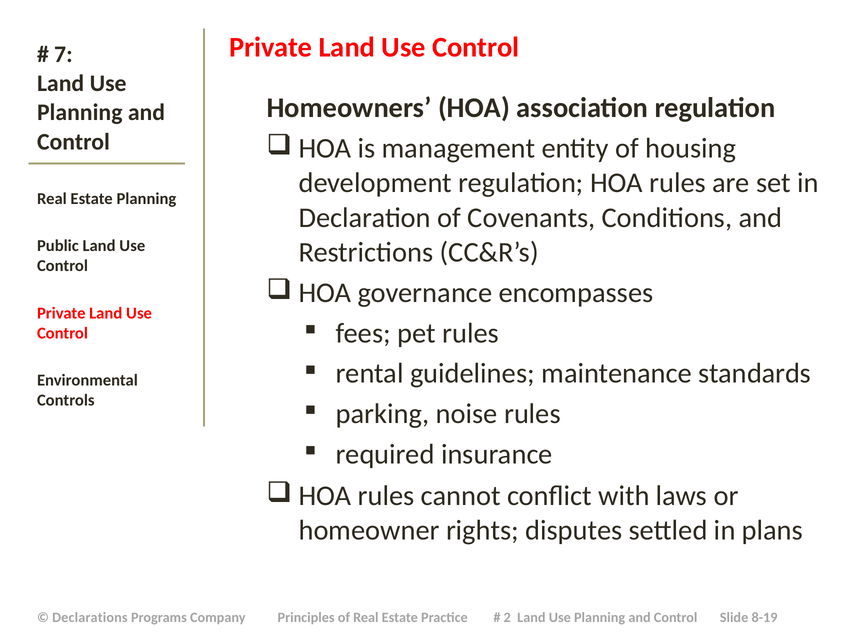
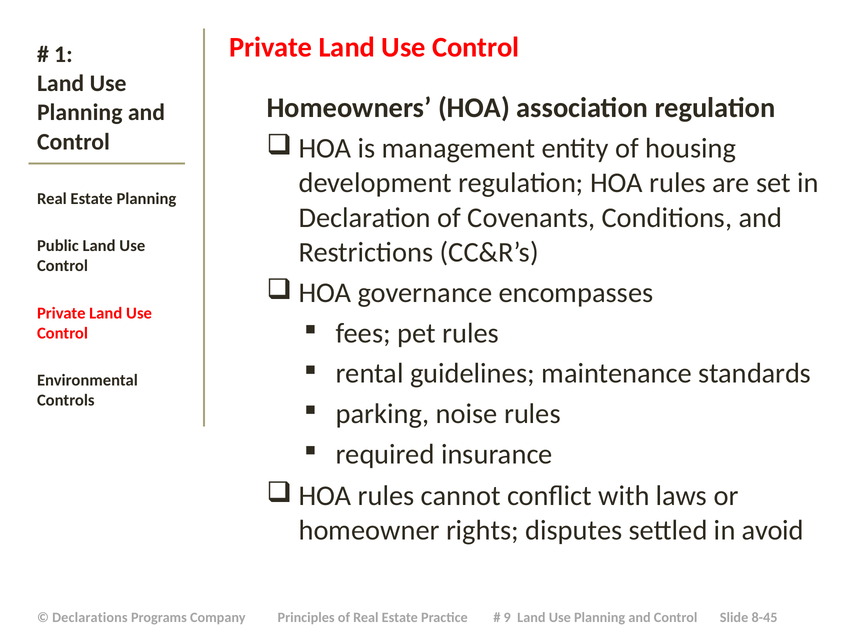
7: 7 -> 1
plans: plans -> avoid
2: 2 -> 9
8-19: 8-19 -> 8-45
